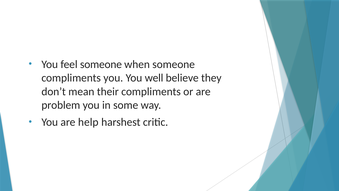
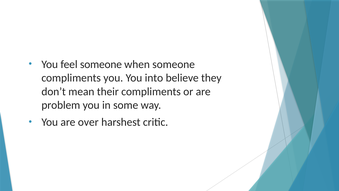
well: well -> into
help: help -> over
